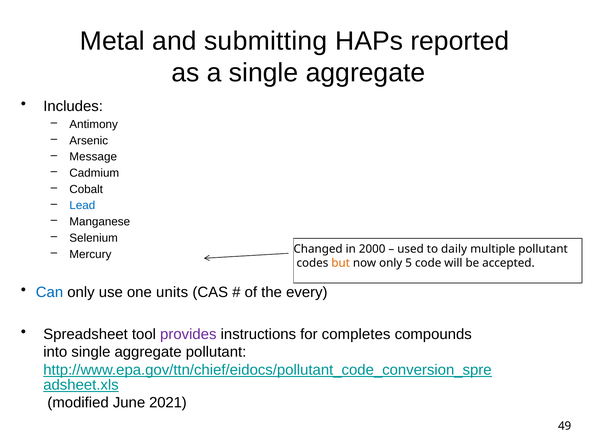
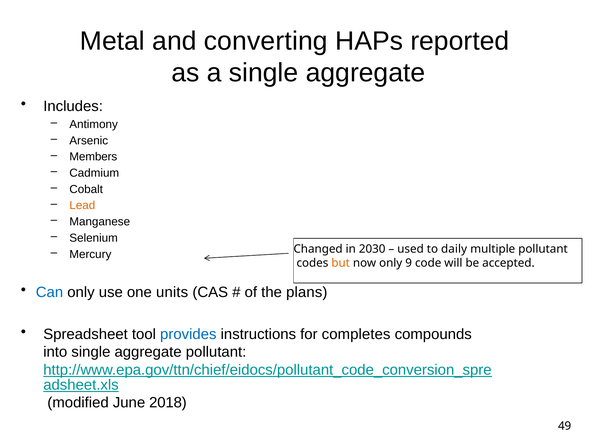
submitting: submitting -> converting
Message: Message -> Members
Lead colour: blue -> orange
2000: 2000 -> 2030
5: 5 -> 9
every: every -> plans
provides colour: purple -> blue
2021: 2021 -> 2018
